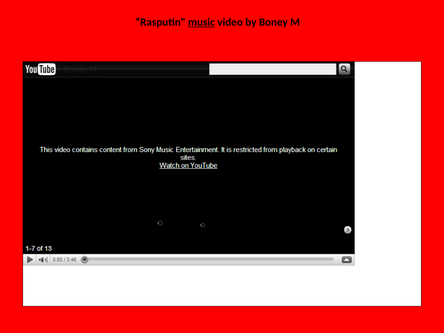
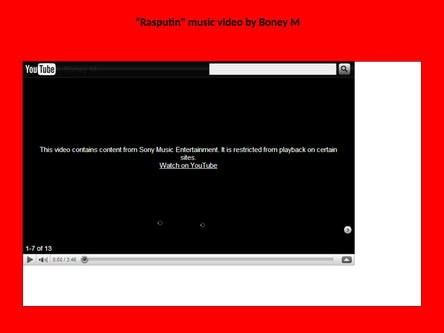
music underline: present -> none
